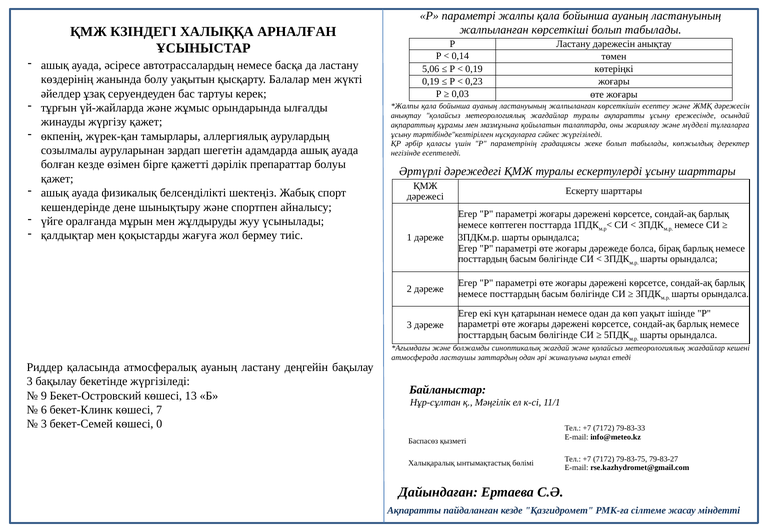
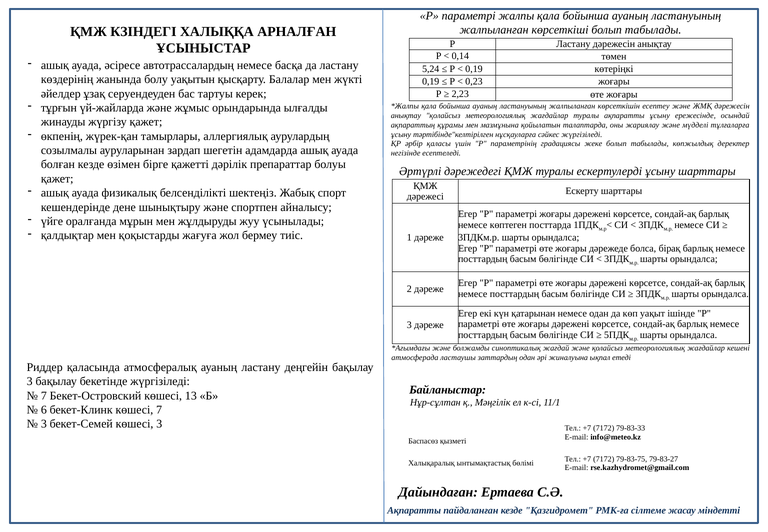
5,06: 5,06 -> 5,24
0,03: 0,03 -> 2,23
9 at (44, 395): 9 -> 7
көшесі 0: 0 -> 3
